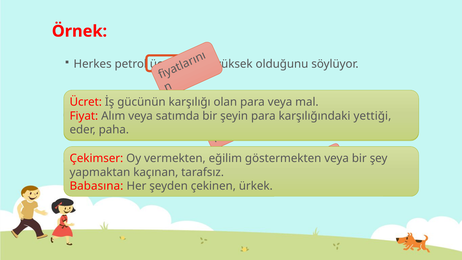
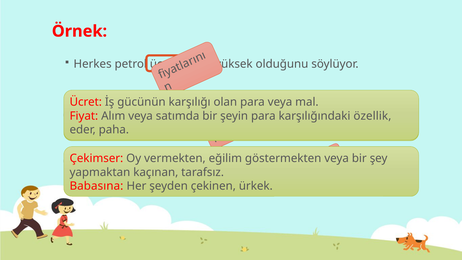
yettiği: yettiği -> özellik
